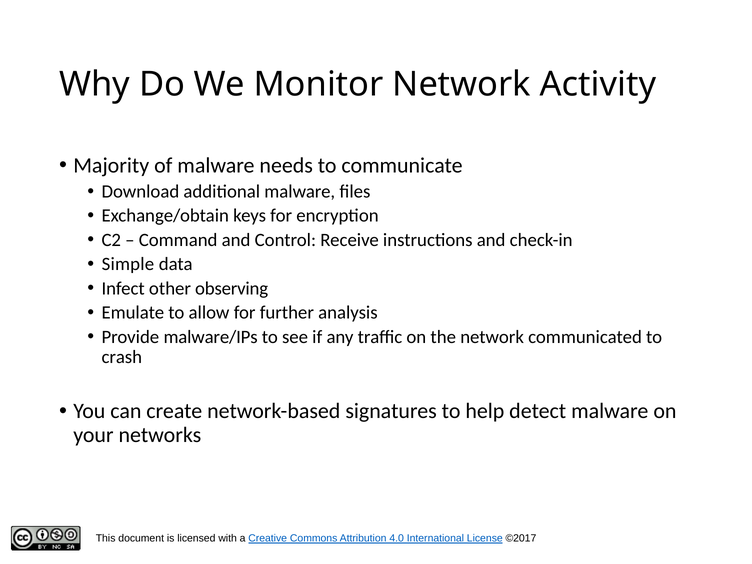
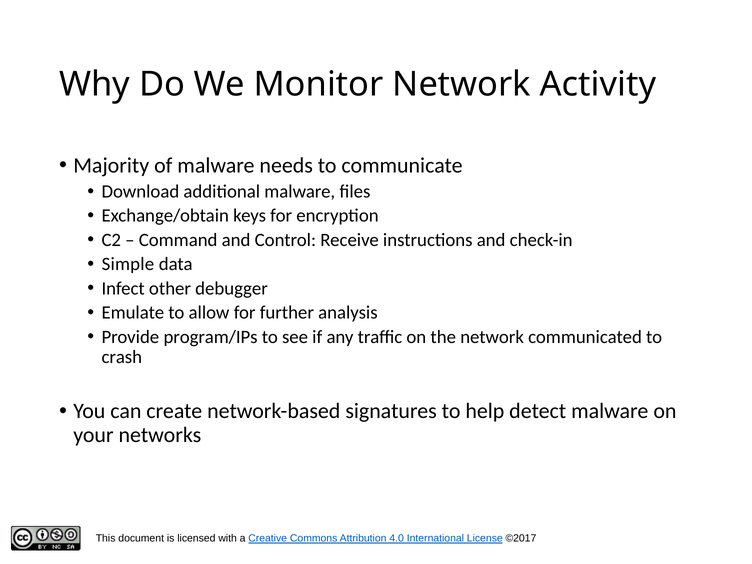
observing: observing -> debugger
malware/IPs: malware/IPs -> program/IPs
